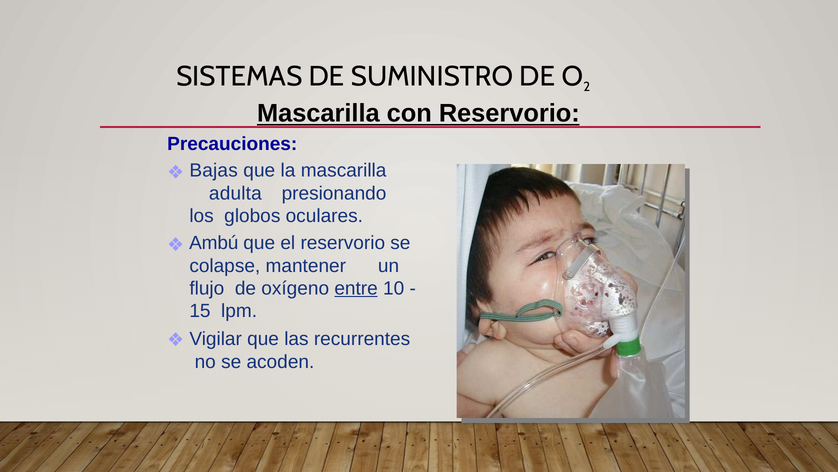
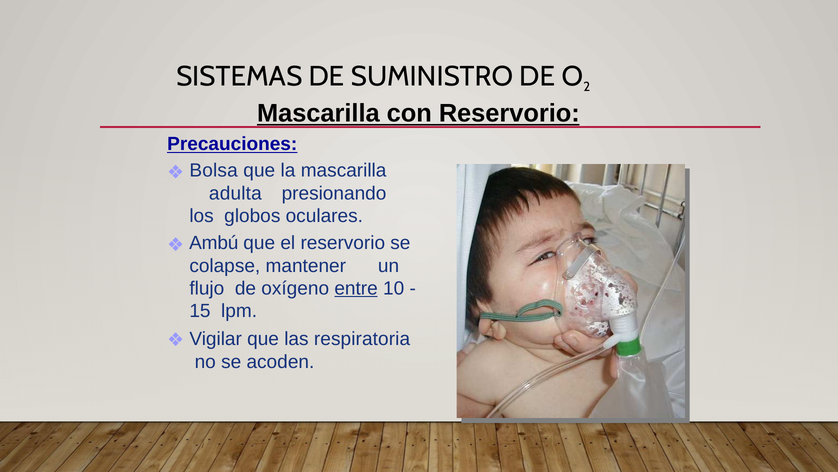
Precauciones underline: none -> present
Bajas: Bajas -> Bolsa
recurrentes: recurrentes -> respiratoria
